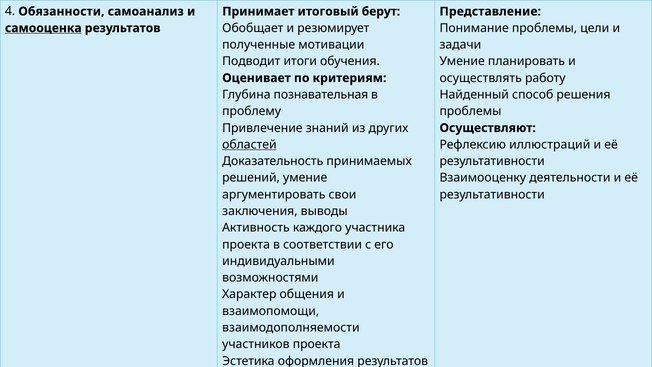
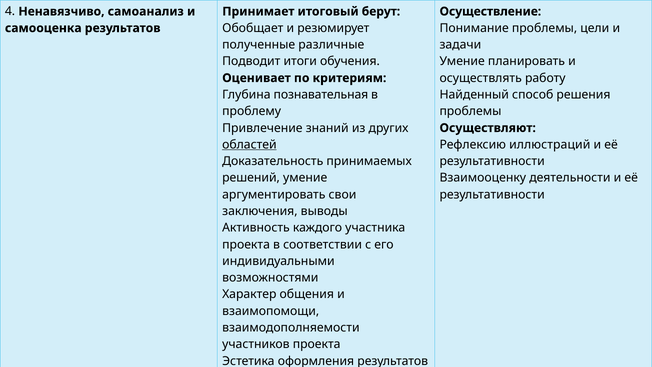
Обязанности: Обязанности -> Ненавязчиво
Представление: Представление -> Осуществление
самооценка underline: present -> none
мотивации: мотивации -> различные
